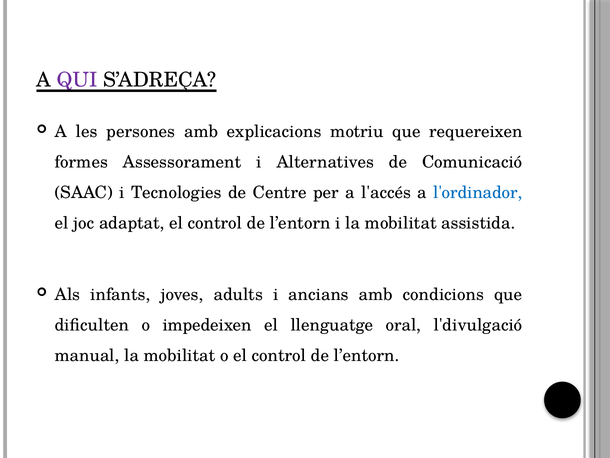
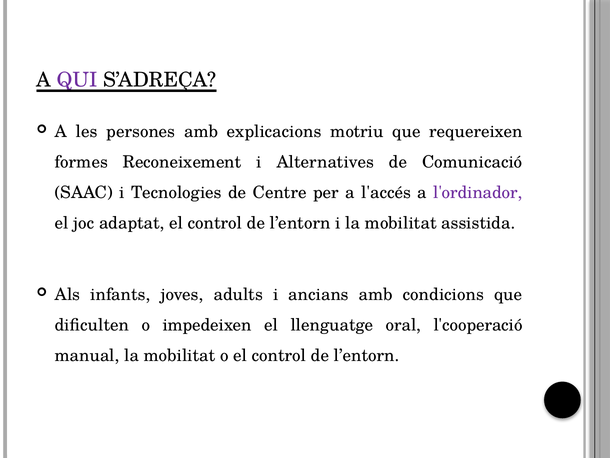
Assessorament: Assessorament -> Reconeixement
l'ordinador colour: blue -> purple
l'divulgació: l'divulgació -> l'cooperació
